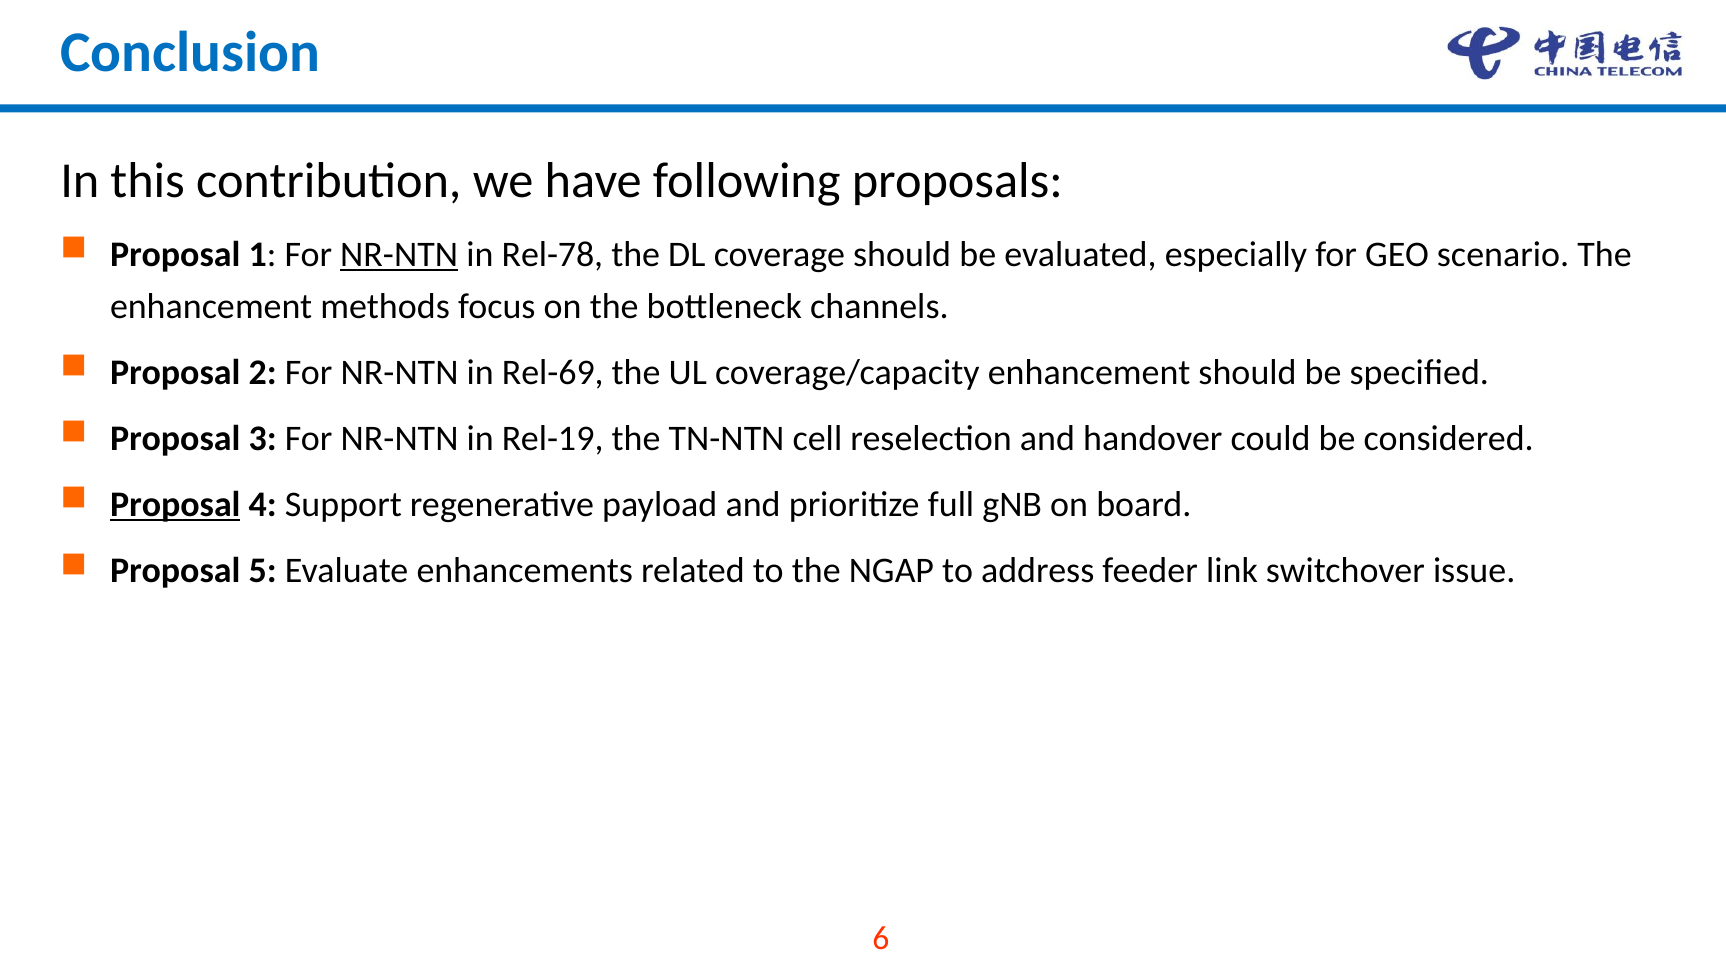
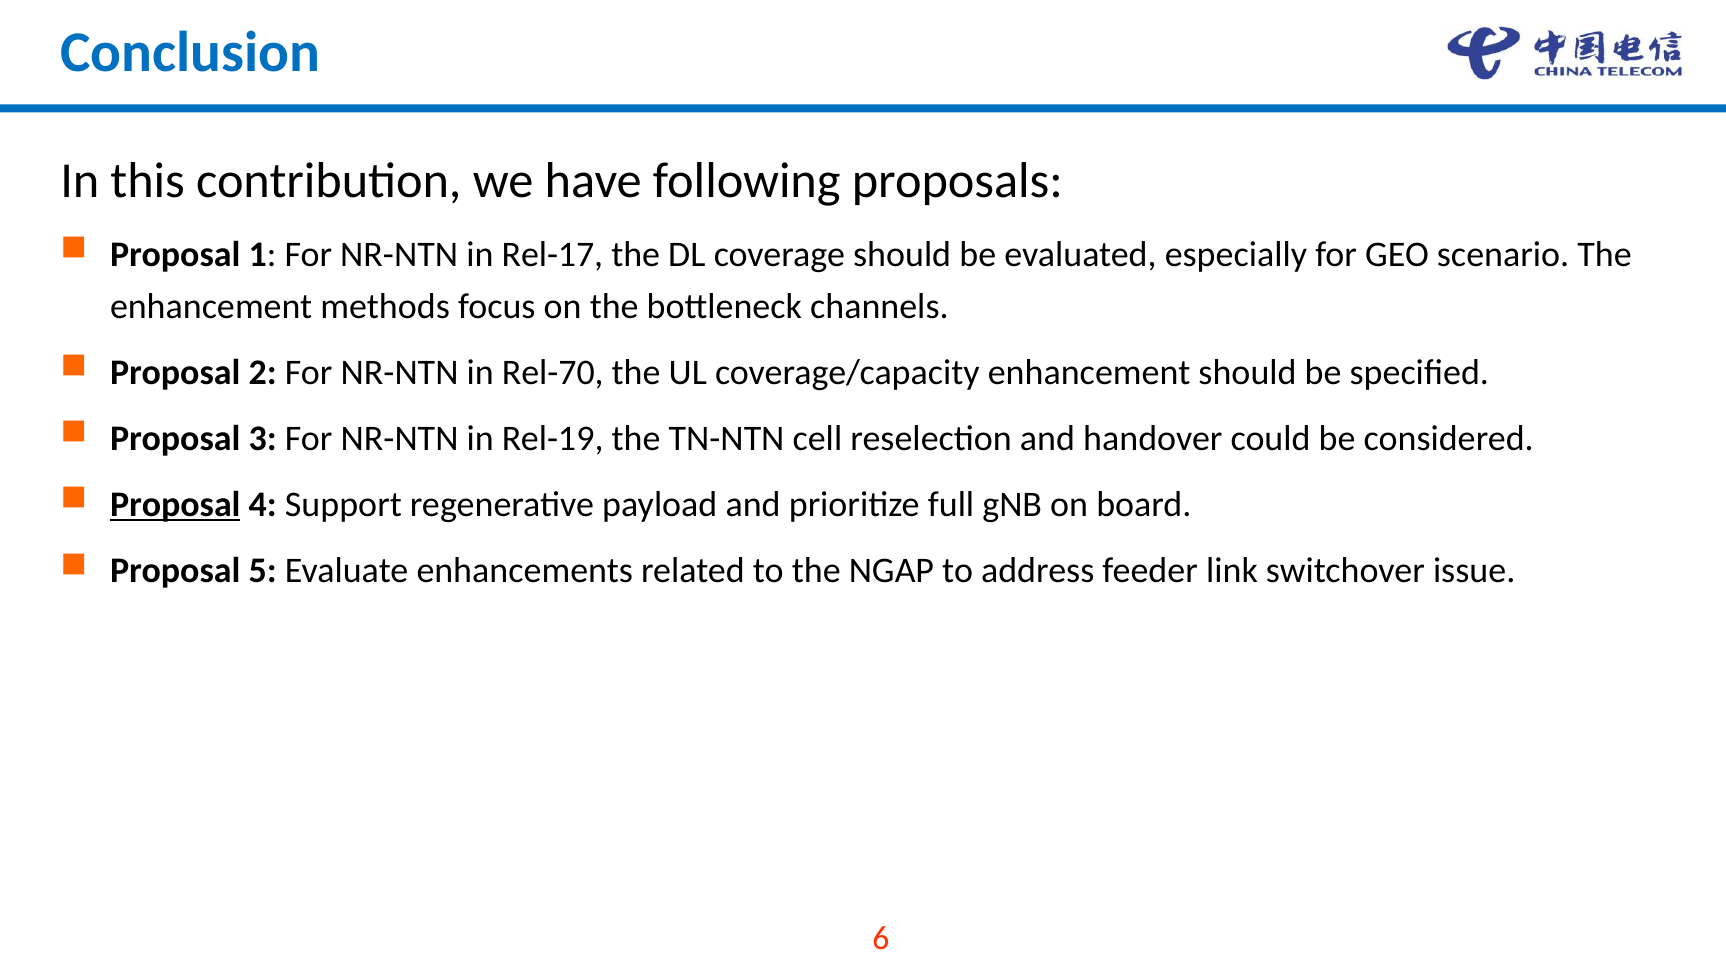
NR-NTN at (399, 255) underline: present -> none
Rel-78: Rel-78 -> Rel-17
Rel-69: Rel-69 -> Rel-70
